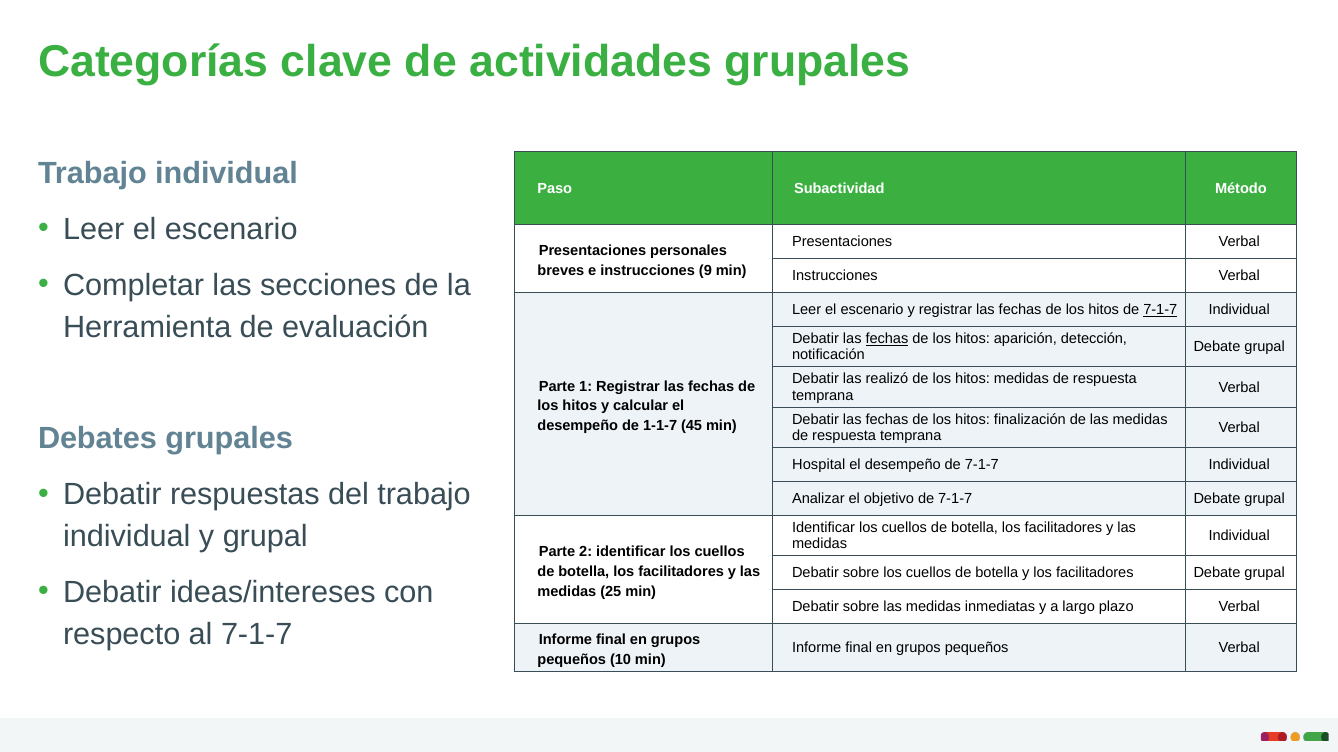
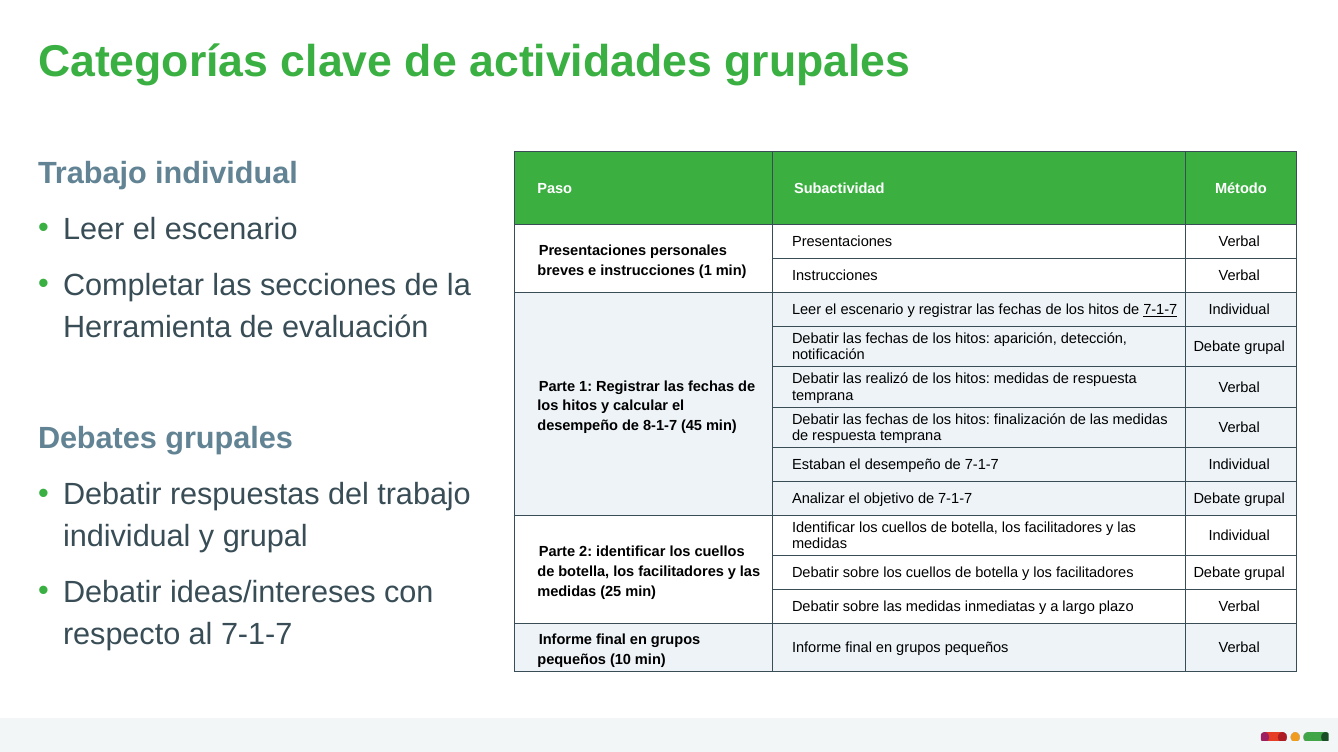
instrucciones 9: 9 -> 1
fechas at (887, 339) underline: present -> none
1-1-7: 1-1-7 -> 8-1-7
Hospital: Hospital -> Estaban
